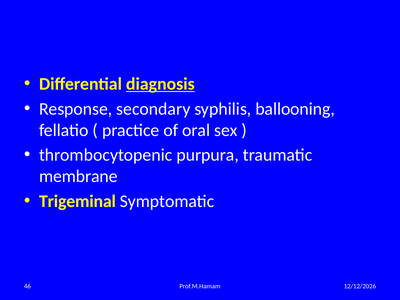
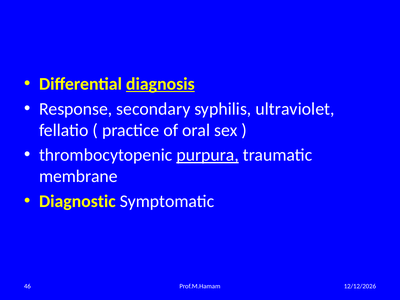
ballooning: ballooning -> ultraviolet
purpura underline: none -> present
Trigeminal: Trigeminal -> Diagnostic
